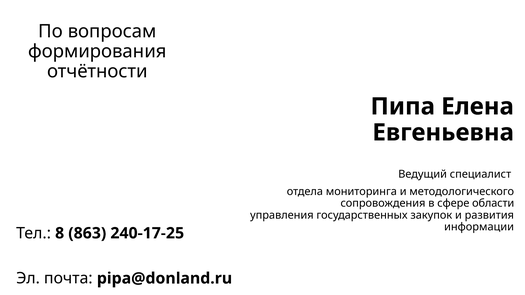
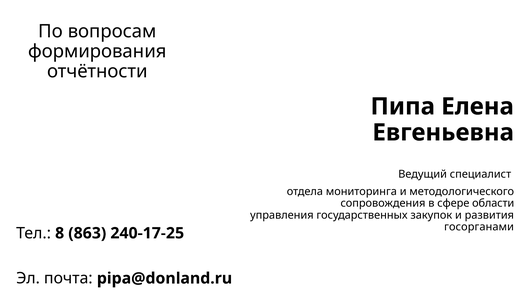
информации: информации -> госорганами
